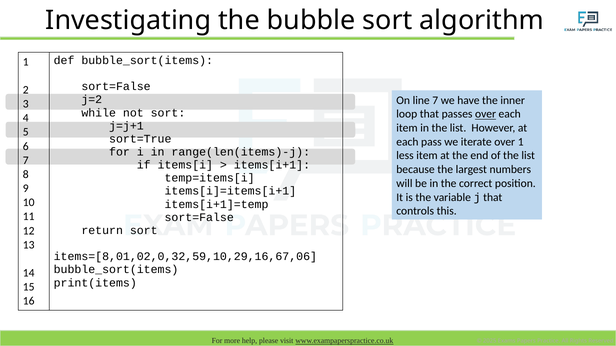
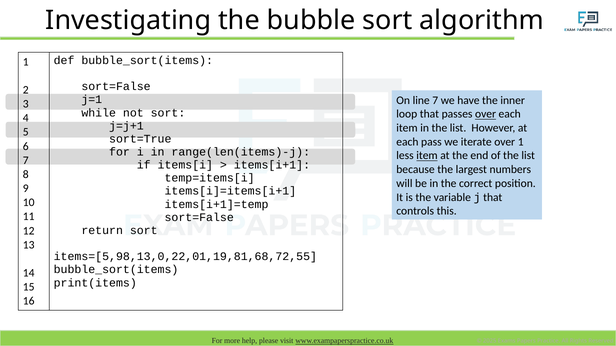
j=2: j=2 -> j=1
item at (427, 156) underline: none -> present
items=[8,01,02,0,32,59,10,29,16,67,06: items=[8,01,02,0,32,59,10,29,16,67,06 -> items=[5,98,13,0,22,01,19,81,68,72,55
